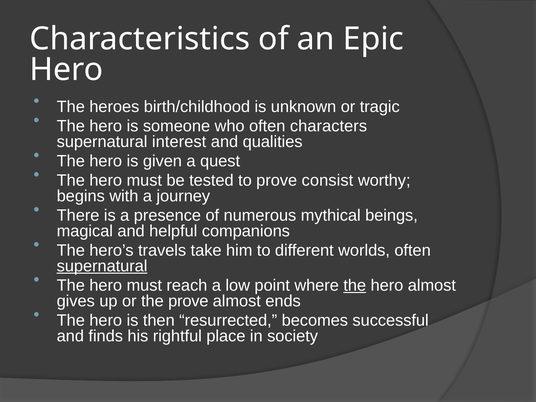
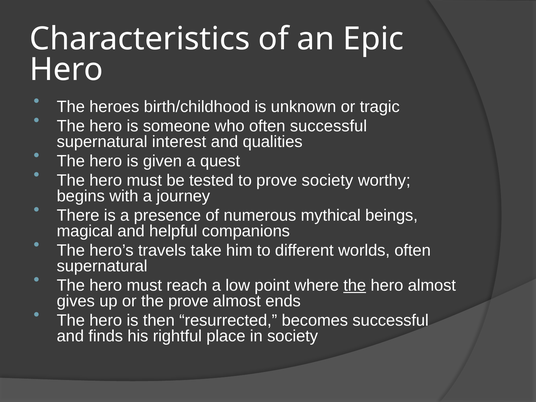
often characters: characters -> successful
prove consist: consist -> society
supernatural at (102, 266) underline: present -> none
